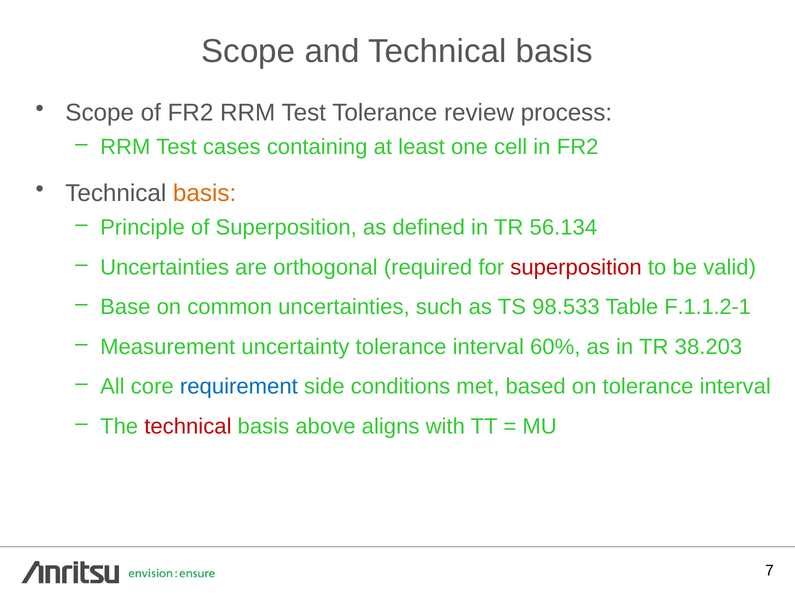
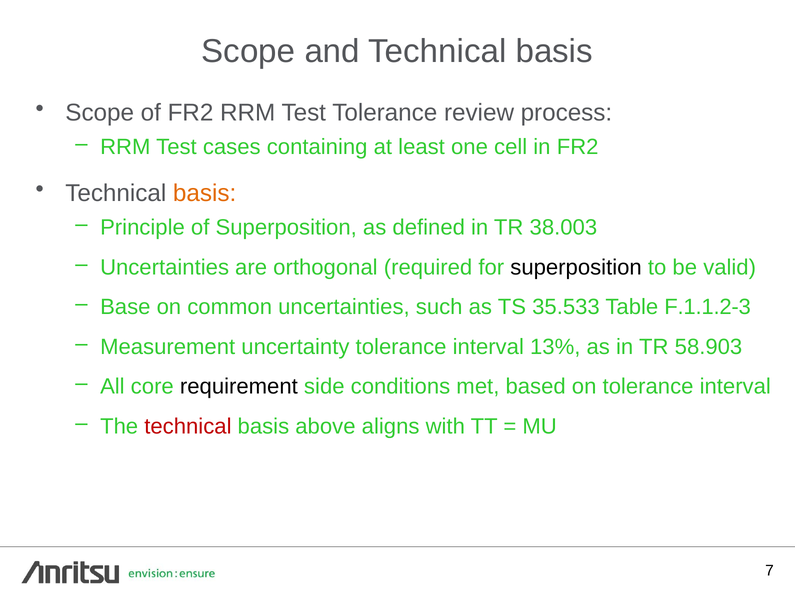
56.134: 56.134 -> 38.003
superposition at (576, 267) colour: red -> black
98.533: 98.533 -> 35.533
F.1.1.2-1: F.1.1.2-1 -> F.1.1.2-3
60%: 60% -> 13%
38.203: 38.203 -> 58.903
requirement colour: blue -> black
